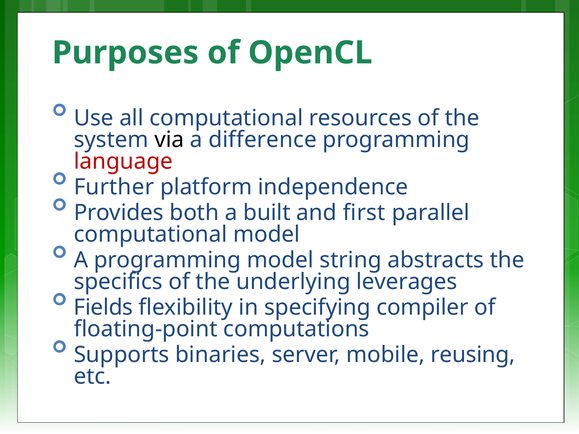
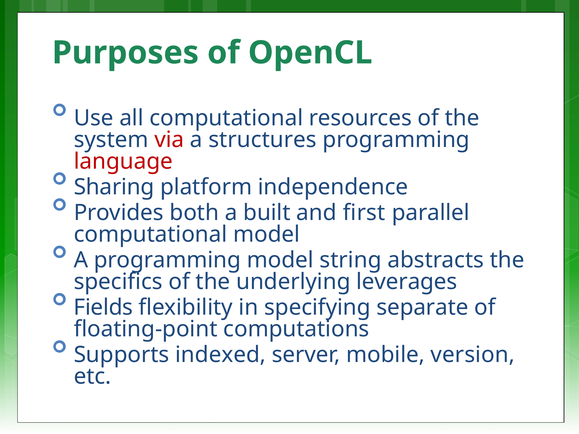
via colour: black -> red
difference: difference -> structures
Further: Further -> Sharing
compiler: compiler -> separate
binaries: binaries -> indexed
reusing: reusing -> version
